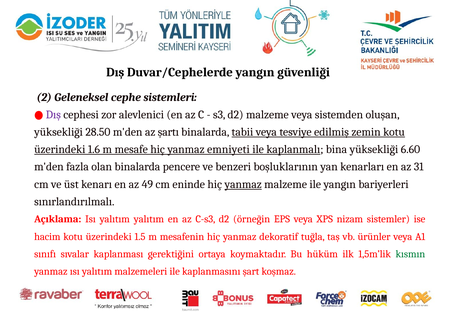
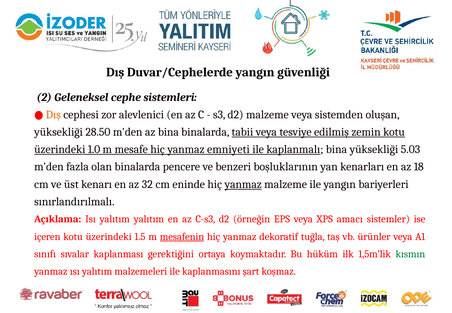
Dış at (53, 115) colour: purple -> orange
az şartı: şartı -> bina
1.6: 1.6 -> 1.0
6.60: 6.60 -> 5.03
31: 31 -> 18
49: 49 -> 32
nizam: nizam -> amacı
hacim: hacim -> içeren
mesafenin underline: none -> present
